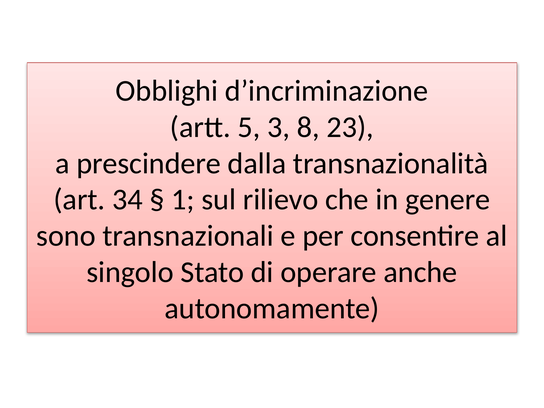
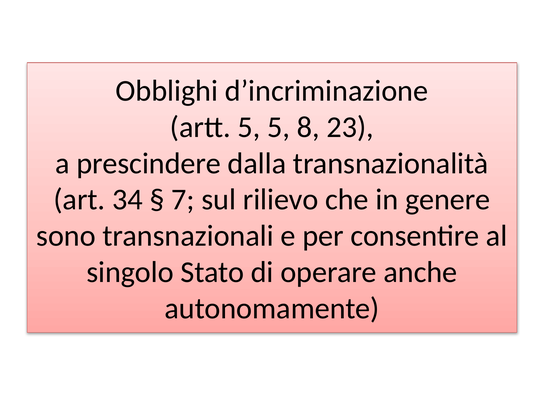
5 3: 3 -> 5
1: 1 -> 7
